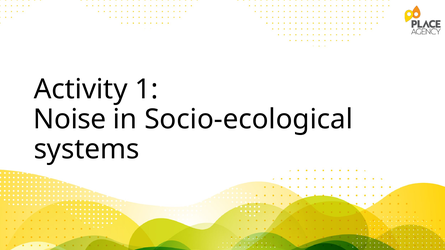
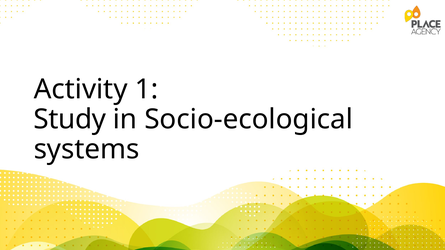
Noise: Noise -> Study
